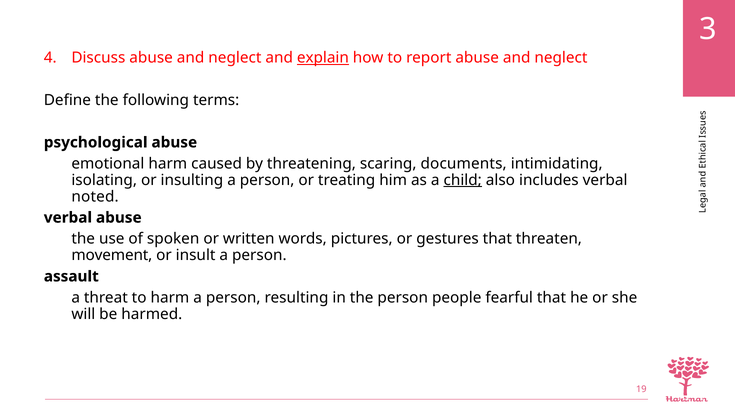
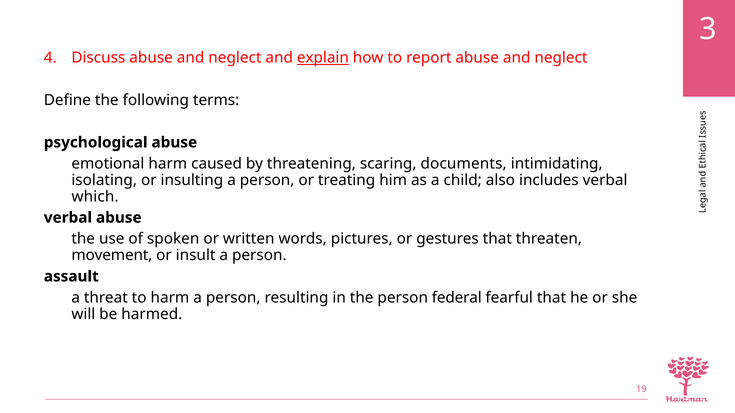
child underline: present -> none
noted: noted -> which
people: people -> federal
